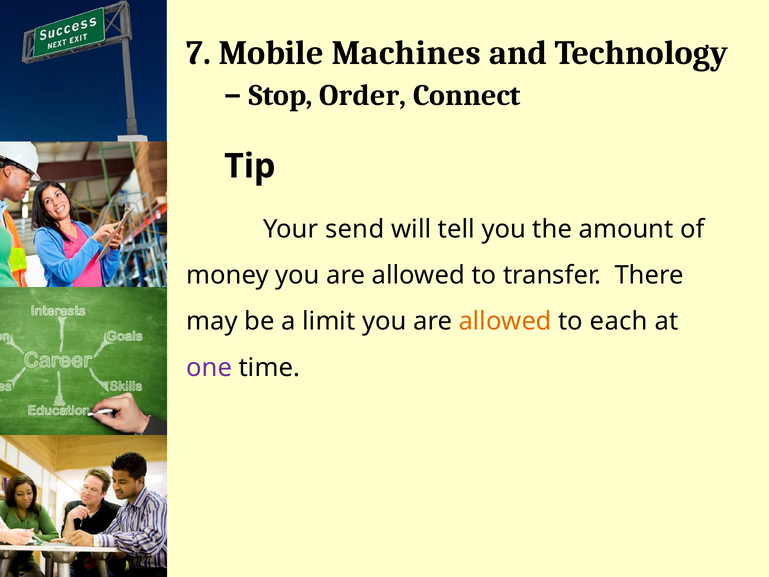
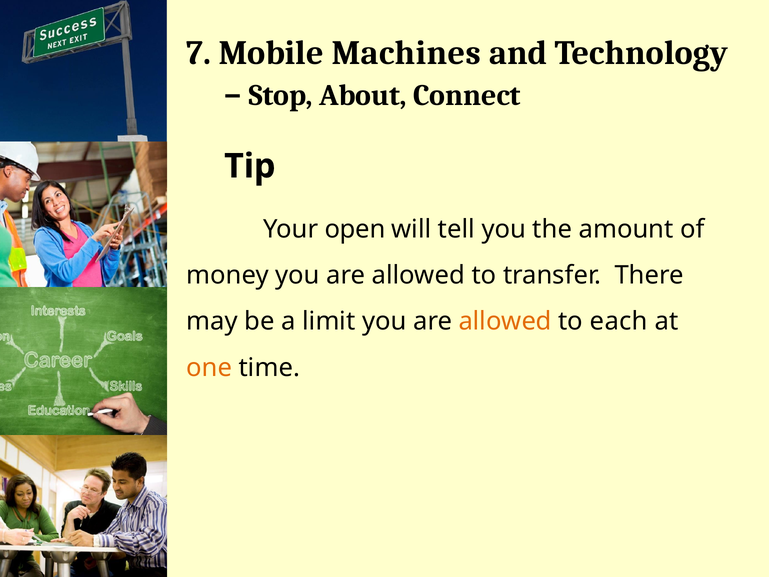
Order: Order -> About
send: send -> open
one colour: purple -> orange
